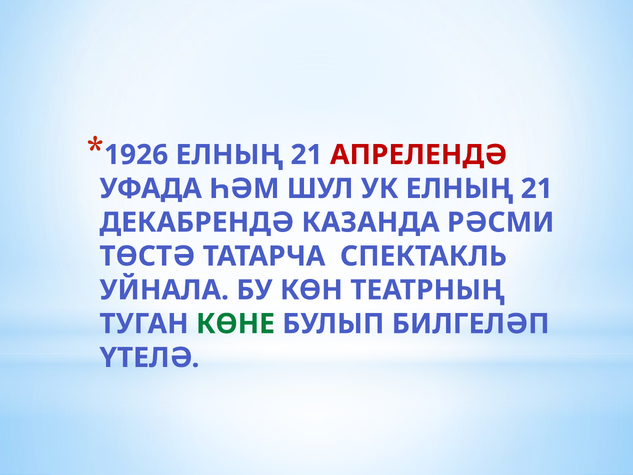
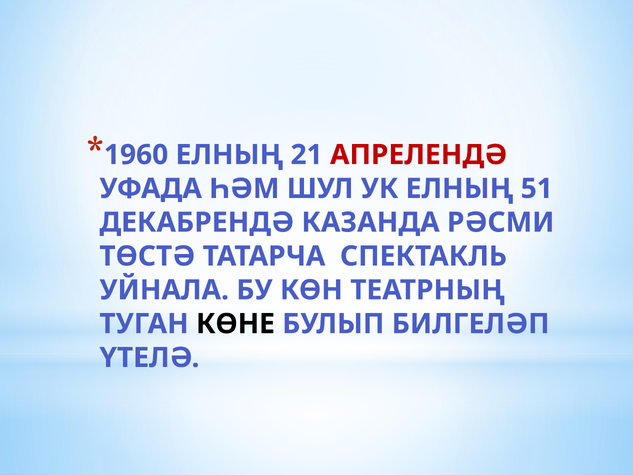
1926: 1926 -> 1960
УК ЕЛНЫҢ 21: 21 -> 51
КӨНЕ colour: green -> black
